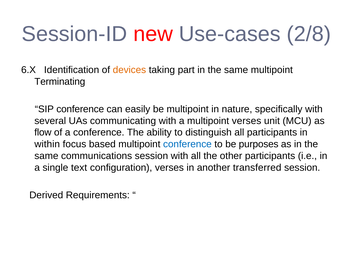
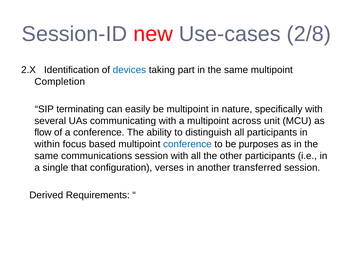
6.X: 6.X -> 2.X
devices colour: orange -> blue
Terminating: Terminating -> Completion
SIP conference: conference -> terminating
multipoint verses: verses -> across
text: text -> that
